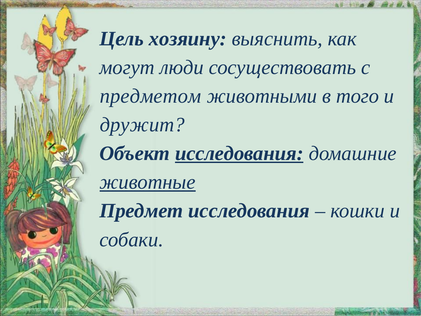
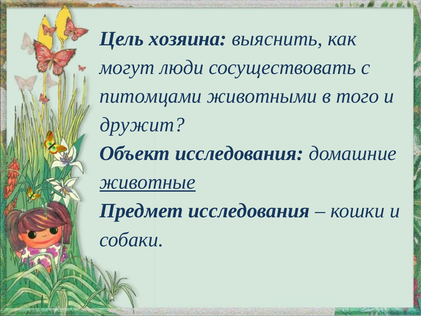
хозяину: хозяину -> хозяина
предметом: предметом -> питомцами
исследования at (239, 153) underline: present -> none
